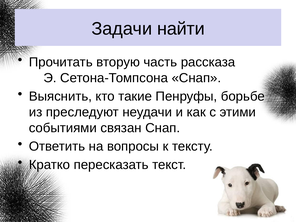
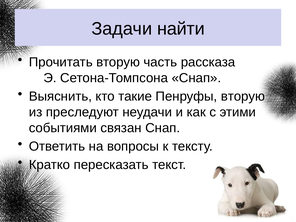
Пенруфы борьбе: борьбе -> вторую
